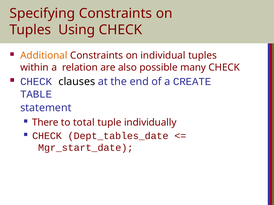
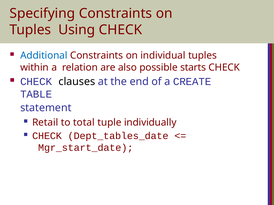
Additional colour: orange -> blue
many: many -> starts
There: There -> Retail
